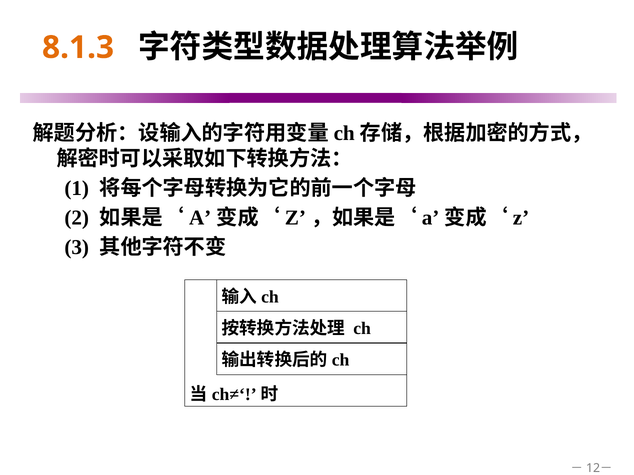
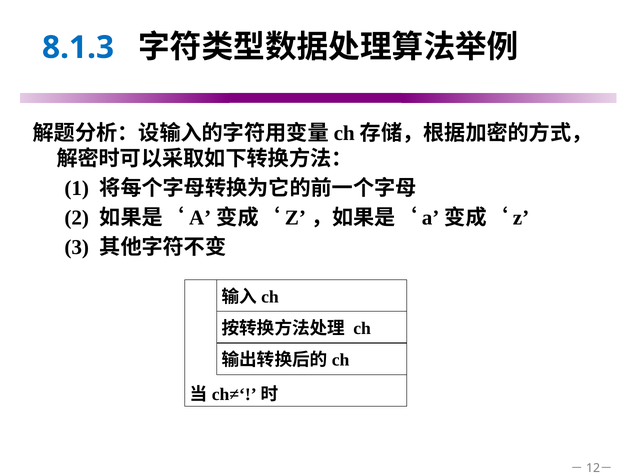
8.1.3 colour: orange -> blue
